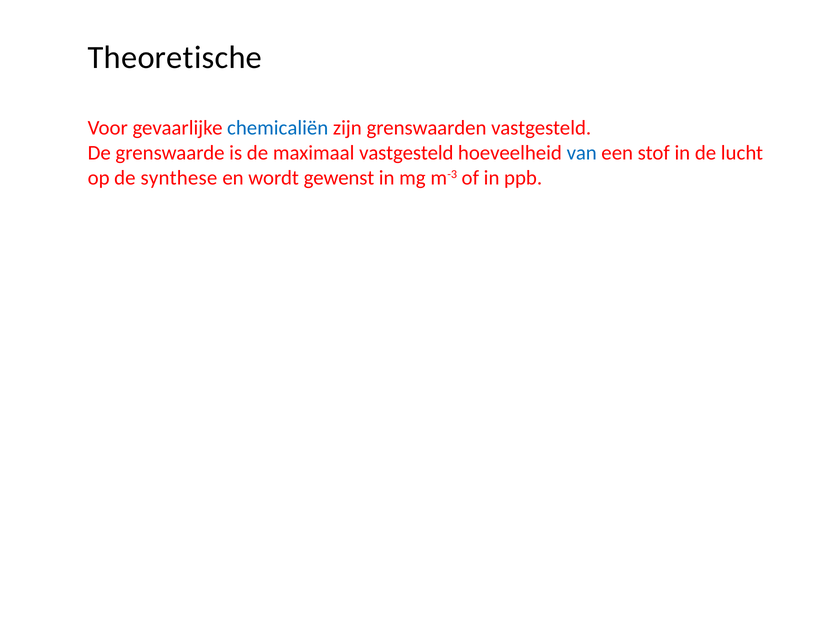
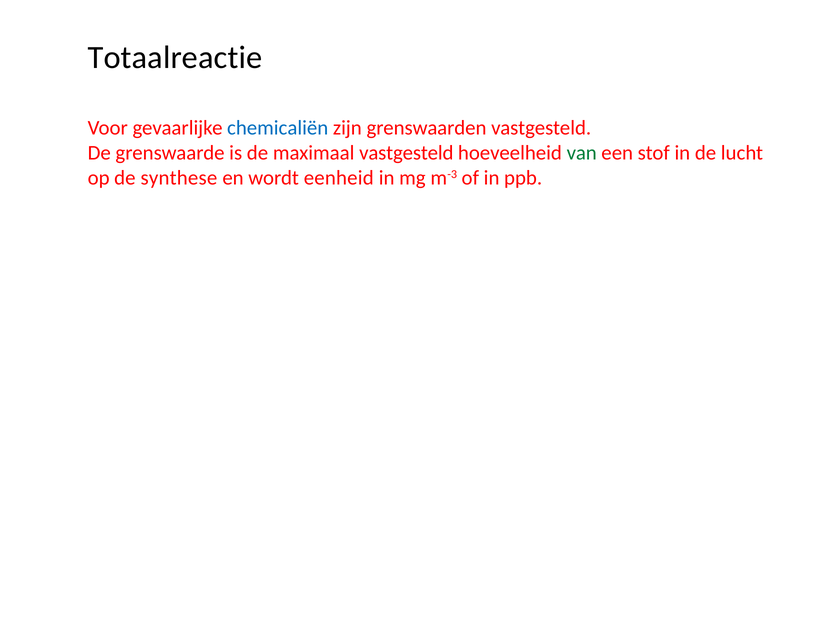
Theoretische: Theoretische -> Totaalreactie
van colour: blue -> green
gewenst: gewenst -> eenheid
